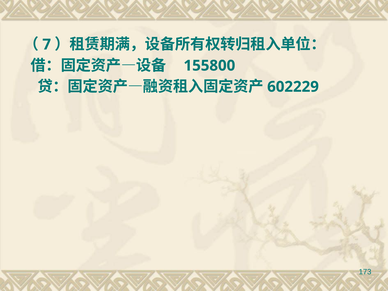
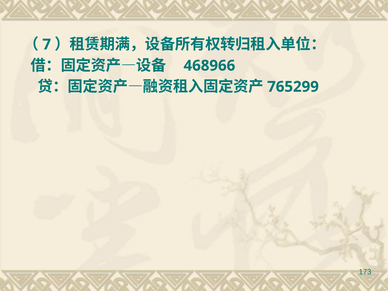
155800: 155800 -> 468966
602229: 602229 -> 765299
